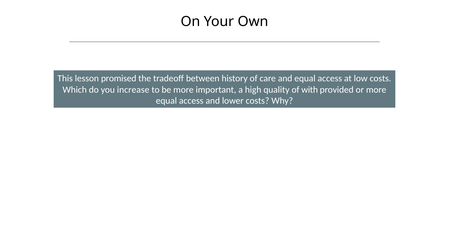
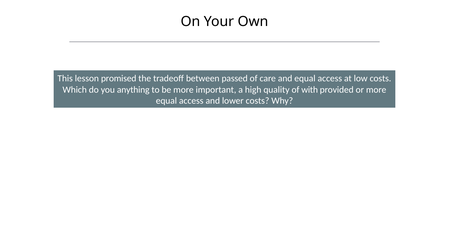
history: history -> passed
increase: increase -> anything
